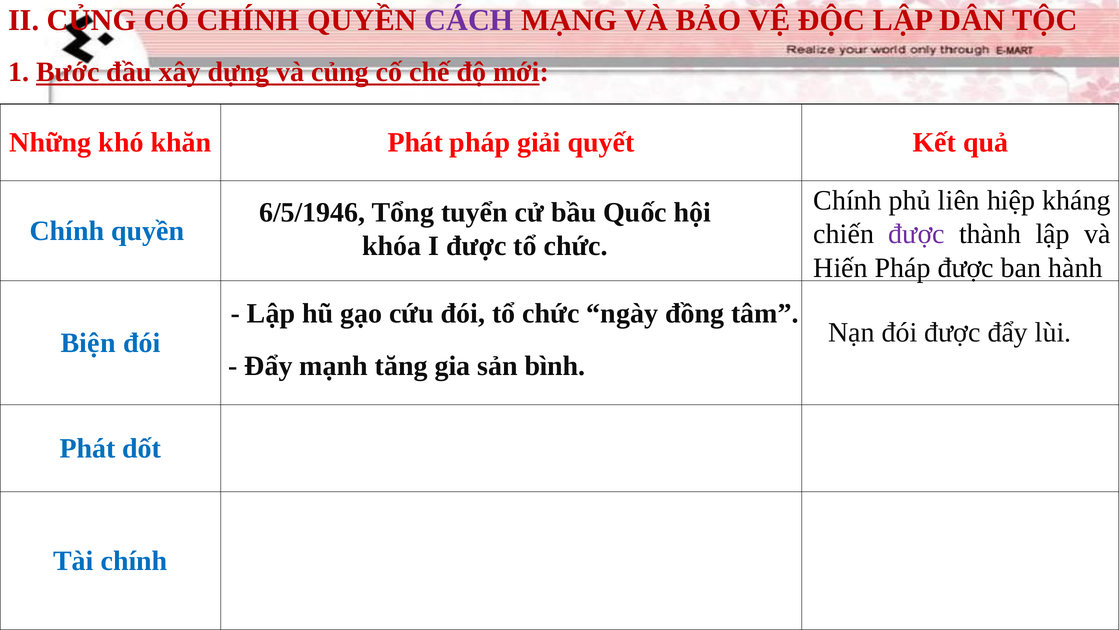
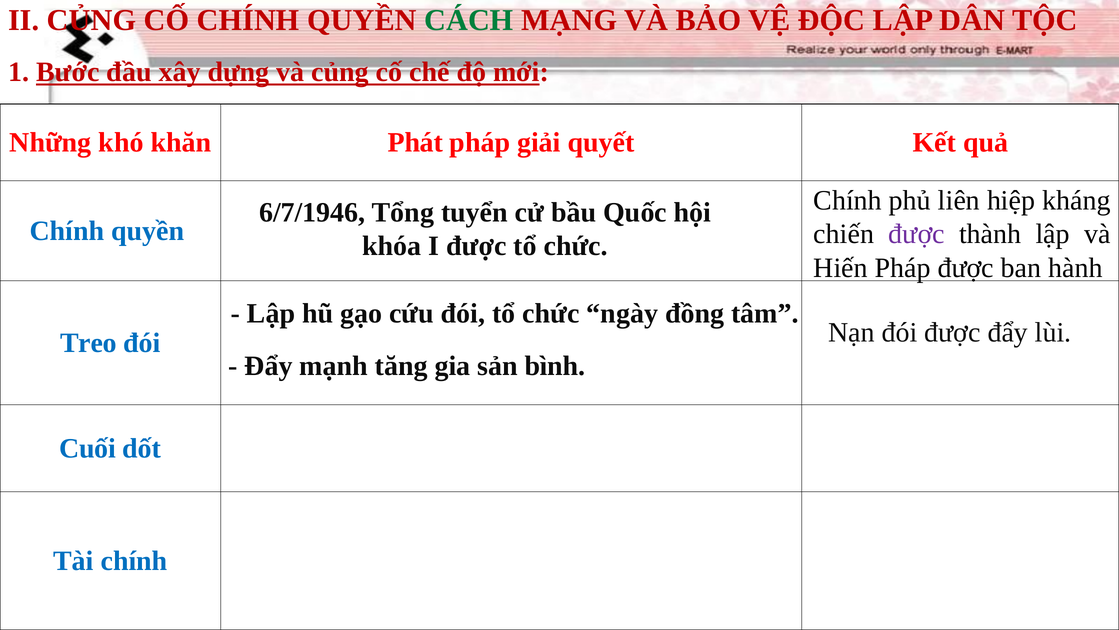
CÁCH colour: purple -> green
6/5/1946: 6/5/1946 -> 6/7/1946
Biện: Biện -> Treo
Phát at (87, 448): Phát -> Cuối
